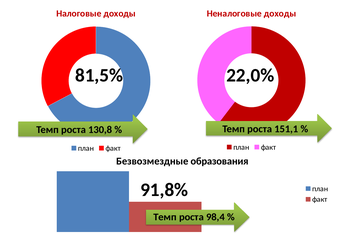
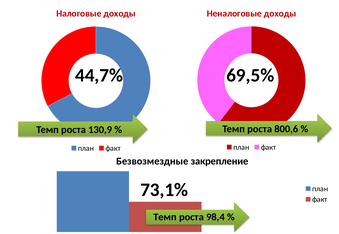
81,5%: 81,5% -> 44,7%
22,0%: 22,0% -> 69,5%
151,1: 151,1 -> 800,6
130,8: 130,8 -> 130,9
образования: образования -> закрепление
91,8%: 91,8% -> 73,1%
